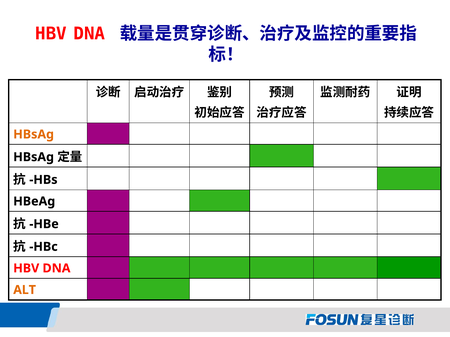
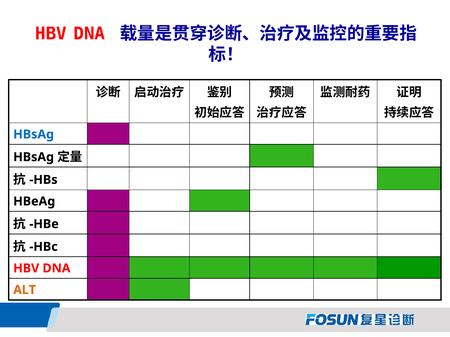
HBsAg at (34, 135) colour: orange -> blue
